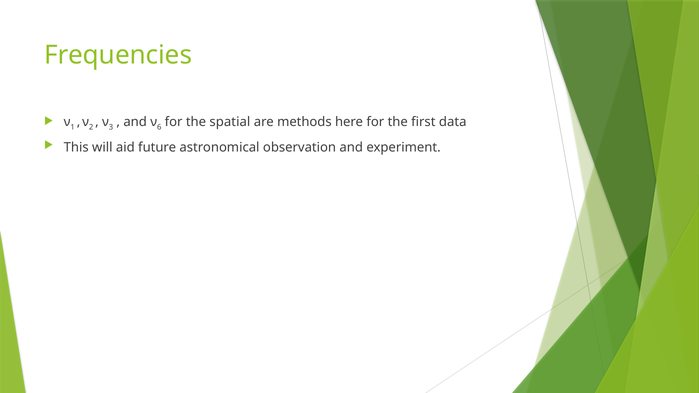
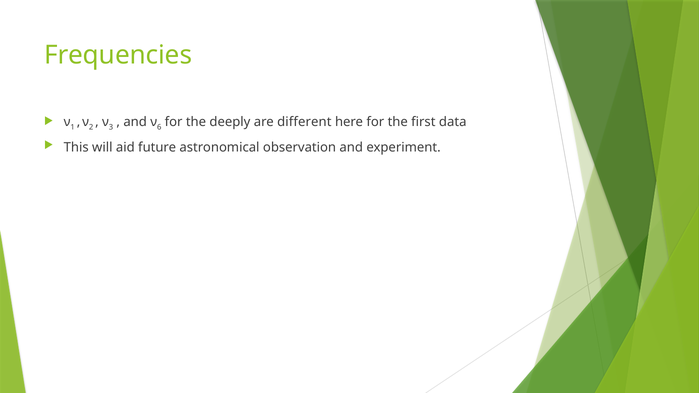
spatial: spatial -> deeply
methods: methods -> different
